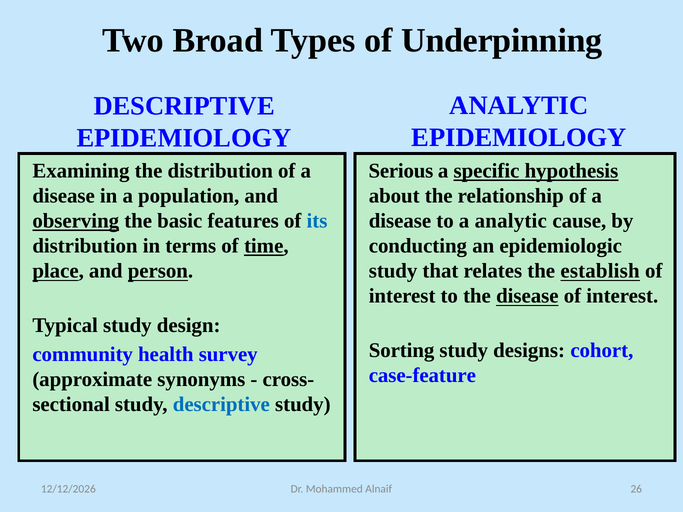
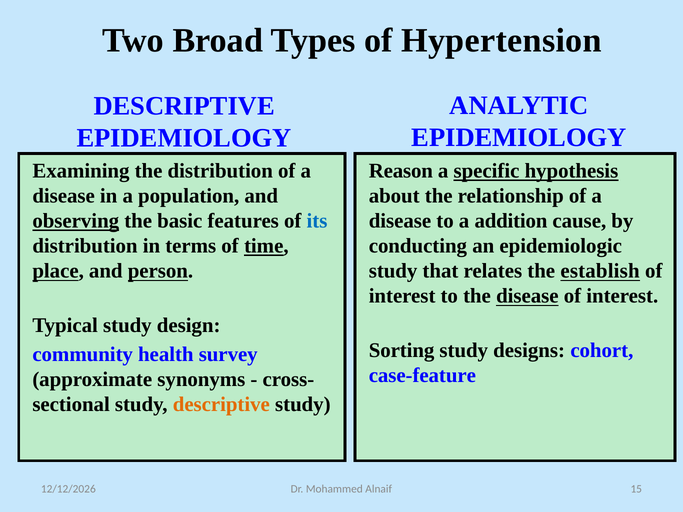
Underpinning: Underpinning -> Hypertension
Serious: Serious -> Reason
a analytic: analytic -> addition
descriptive at (221, 405) colour: blue -> orange
26: 26 -> 15
